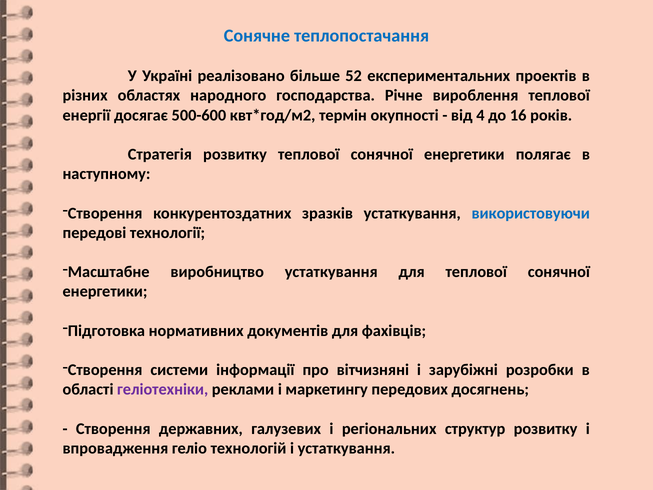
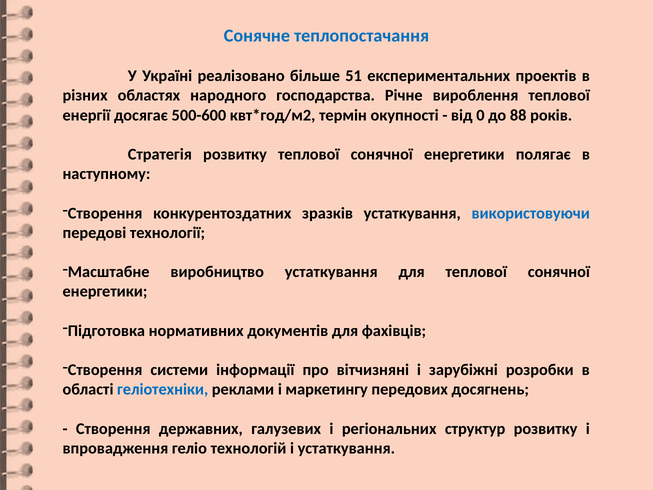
52: 52 -> 51
4: 4 -> 0
16: 16 -> 88
геліотехніки colour: purple -> blue
